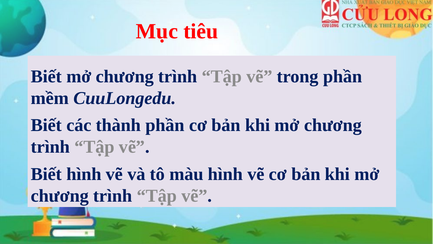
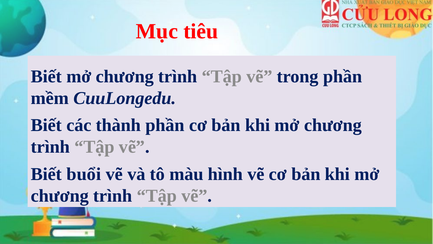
Biết hình: hình -> buổi
